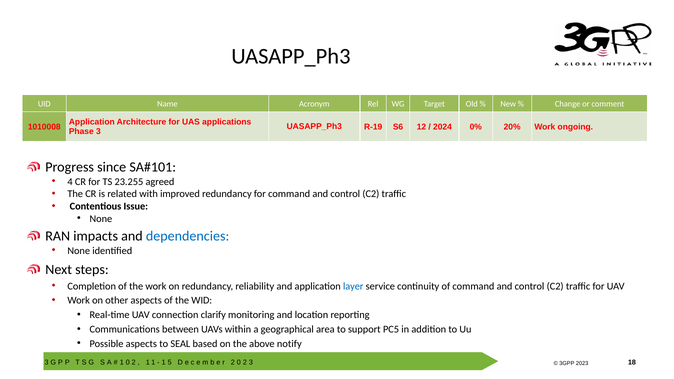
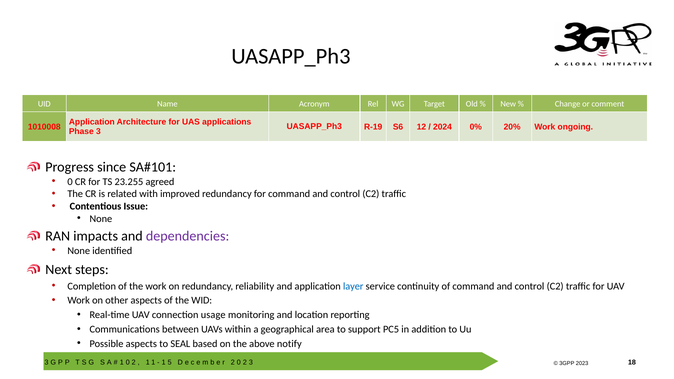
4 at (70, 182): 4 -> 0
dependencies colour: blue -> purple
clarify: clarify -> usage
